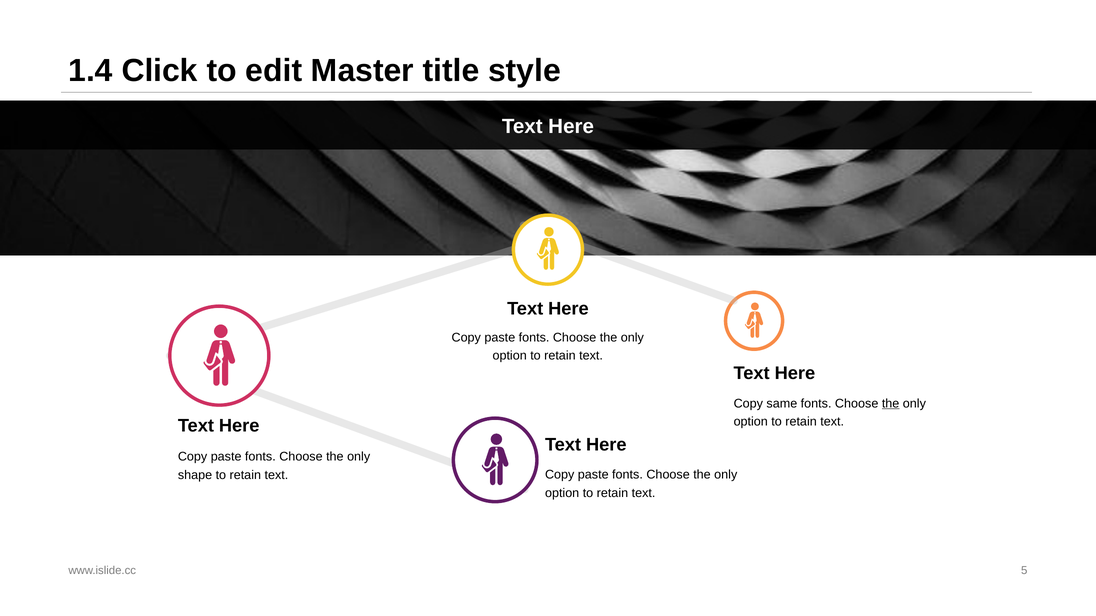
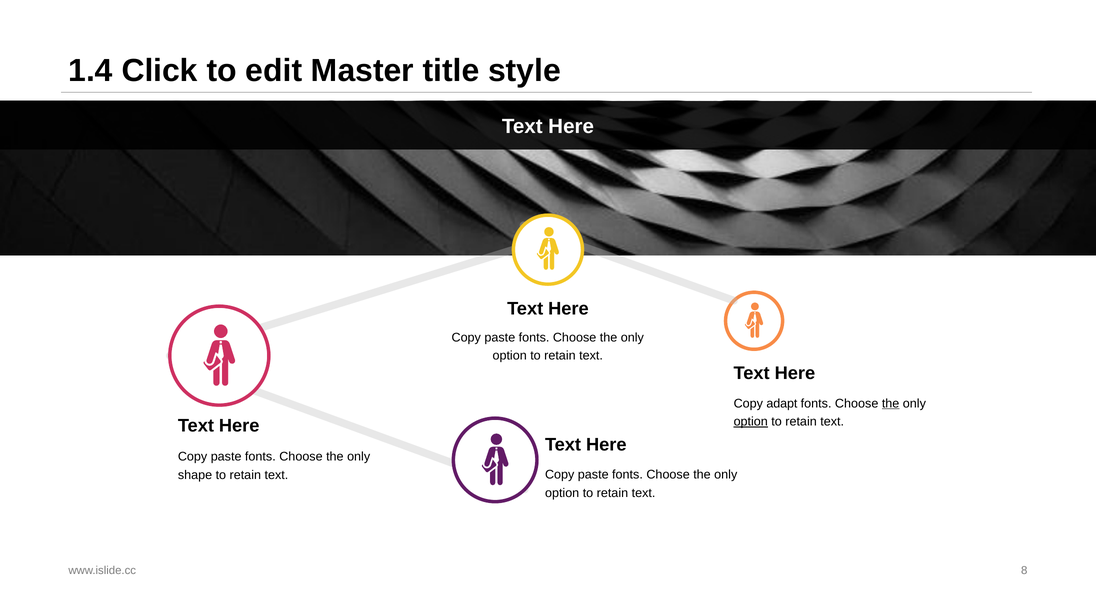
same: same -> adapt
option at (751, 422) underline: none -> present
5: 5 -> 8
